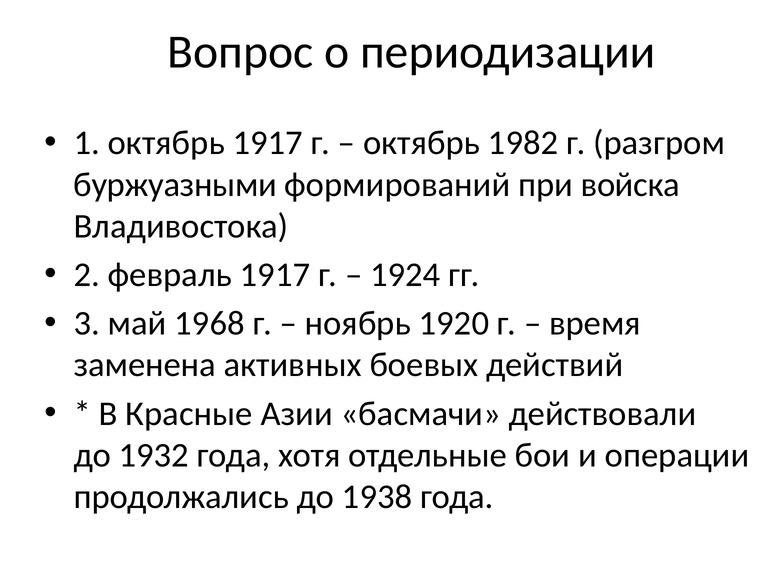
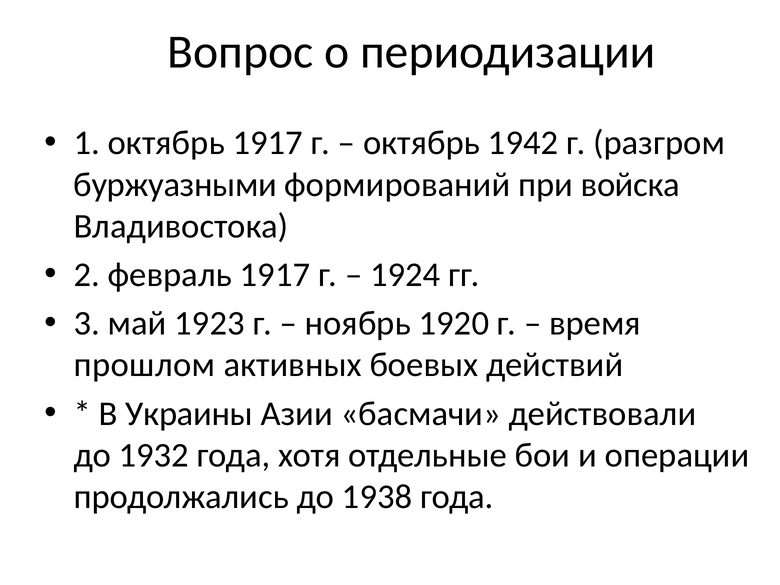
1982: 1982 -> 1942
1968: 1968 -> 1923
заменена: заменена -> прошлом
Красные: Красные -> Украины
